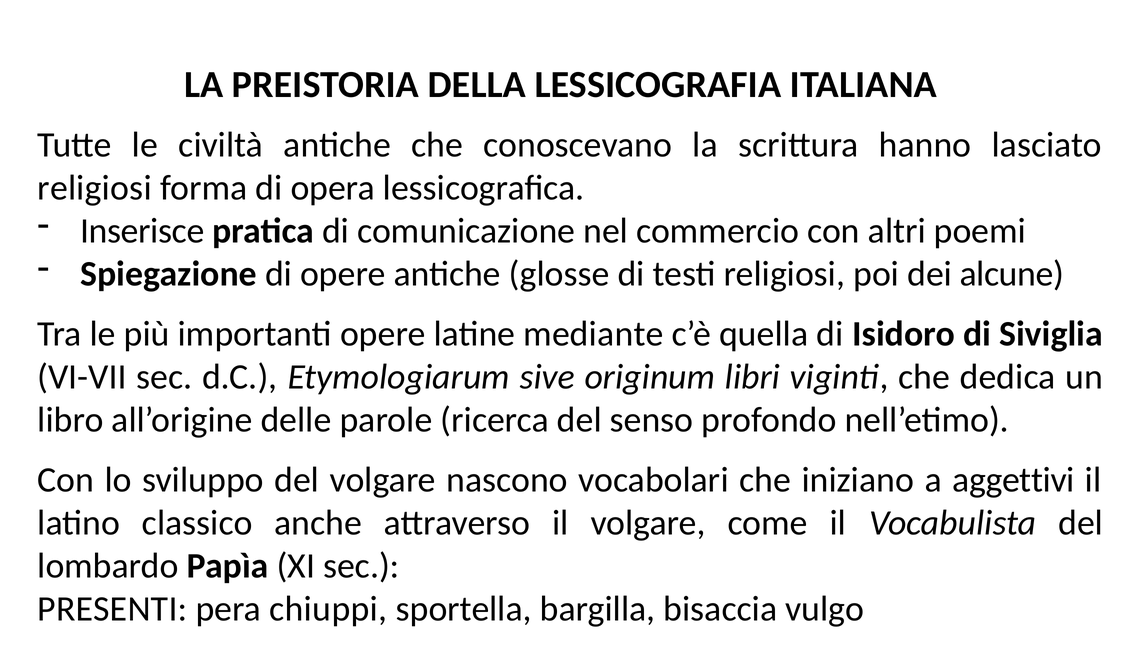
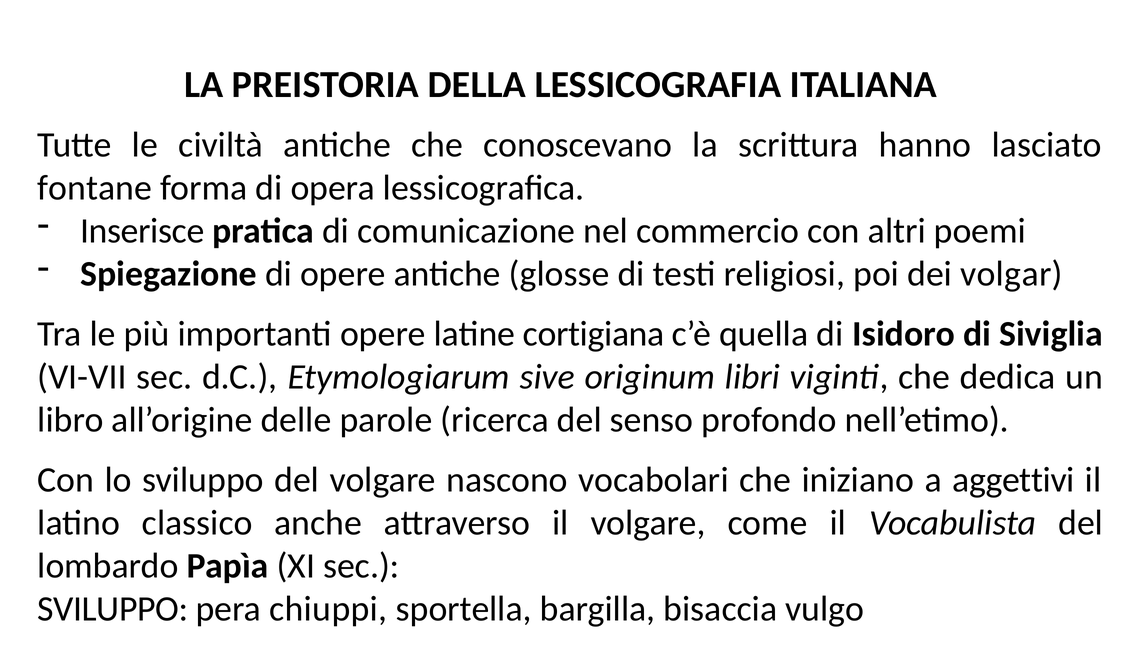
religiosi at (95, 188): religiosi -> fontane
alcune: alcune -> volgar
mediante: mediante -> cortigiana
PRESENTI at (112, 609): PRESENTI -> SVILUPPO
